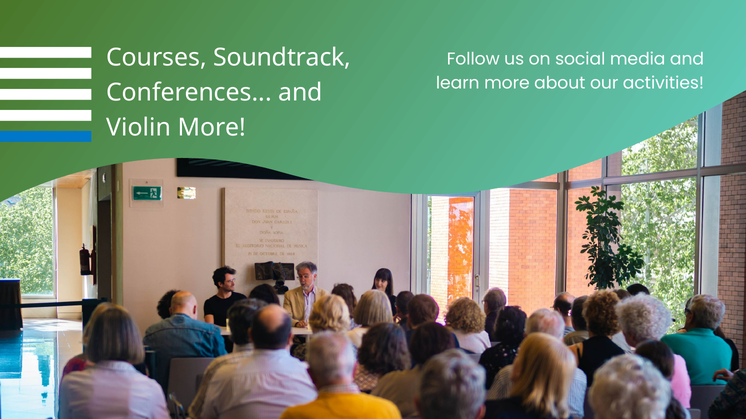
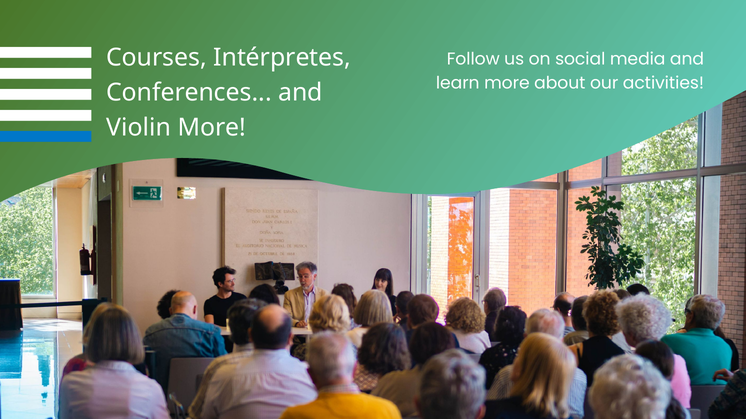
Soundtrack: Soundtrack -> Intérpretes
